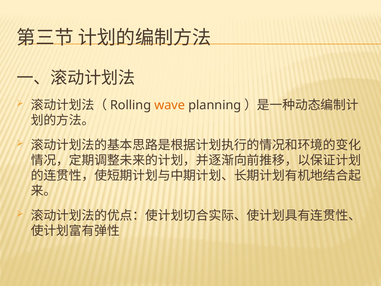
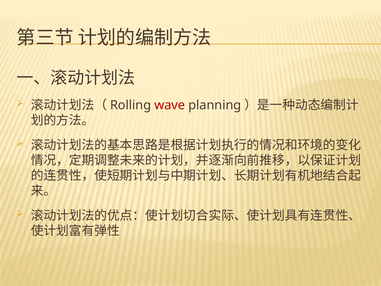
wave colour: orange -> red
